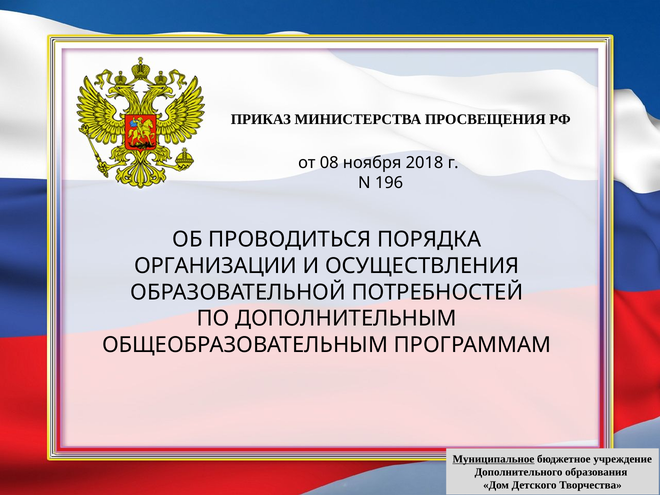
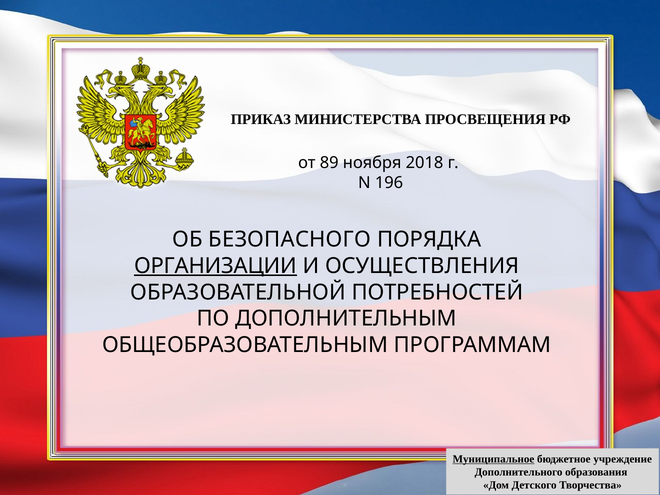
08: 08 -> 89
ПРОВОДИТЬСЯ: ПРОВОДИТЬСЯ -> БЕЗОПАСНОГО
ОРГАНИЗАЦИИ underline: none -> present
